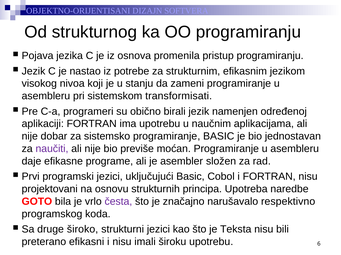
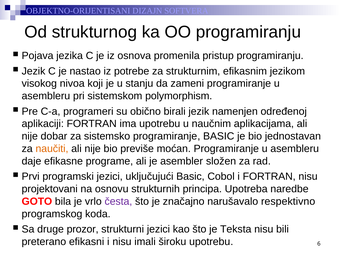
transformisati: transformisati -> polymorphism
naučiti colour: purple -> orange
široko: široko -> prozor
